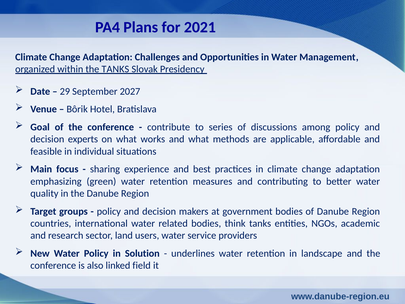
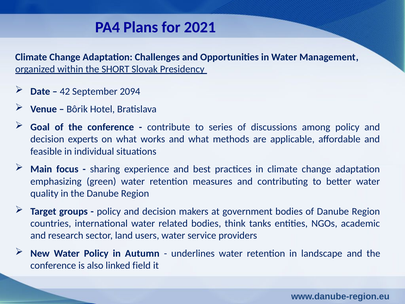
the TANKS: TANKS -> SHORT
29: 29 -> 42
2027: 2027 -> 2094
Solution: Solution -> Autumn
